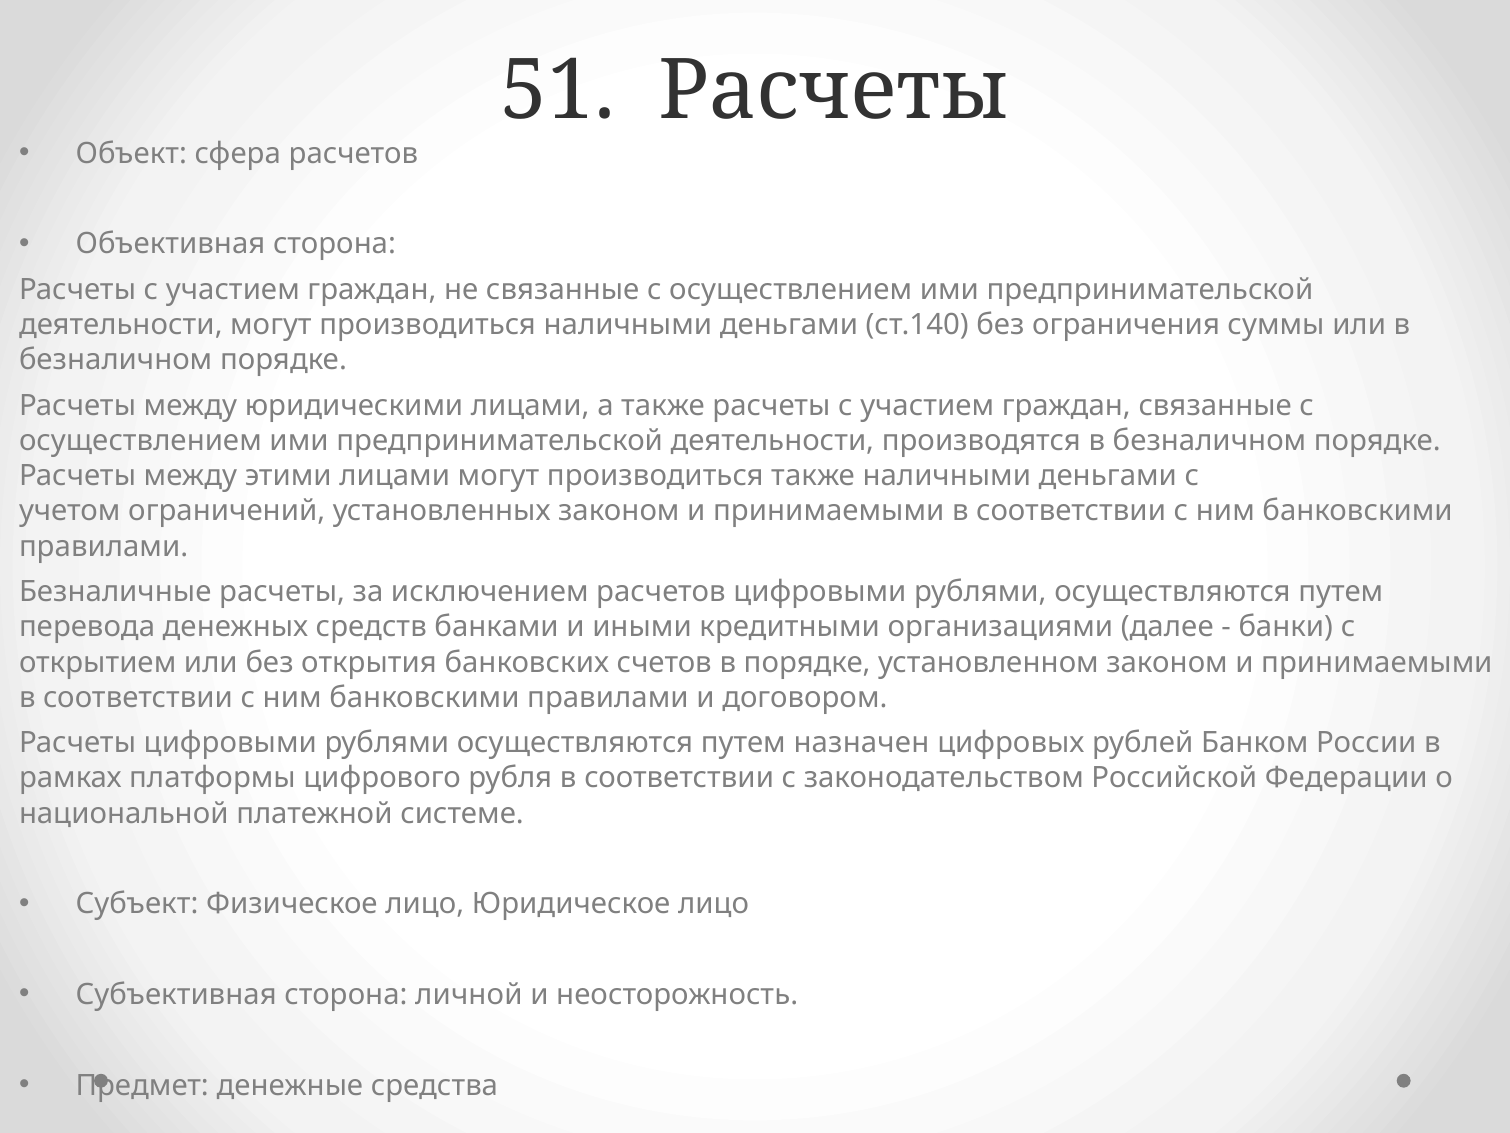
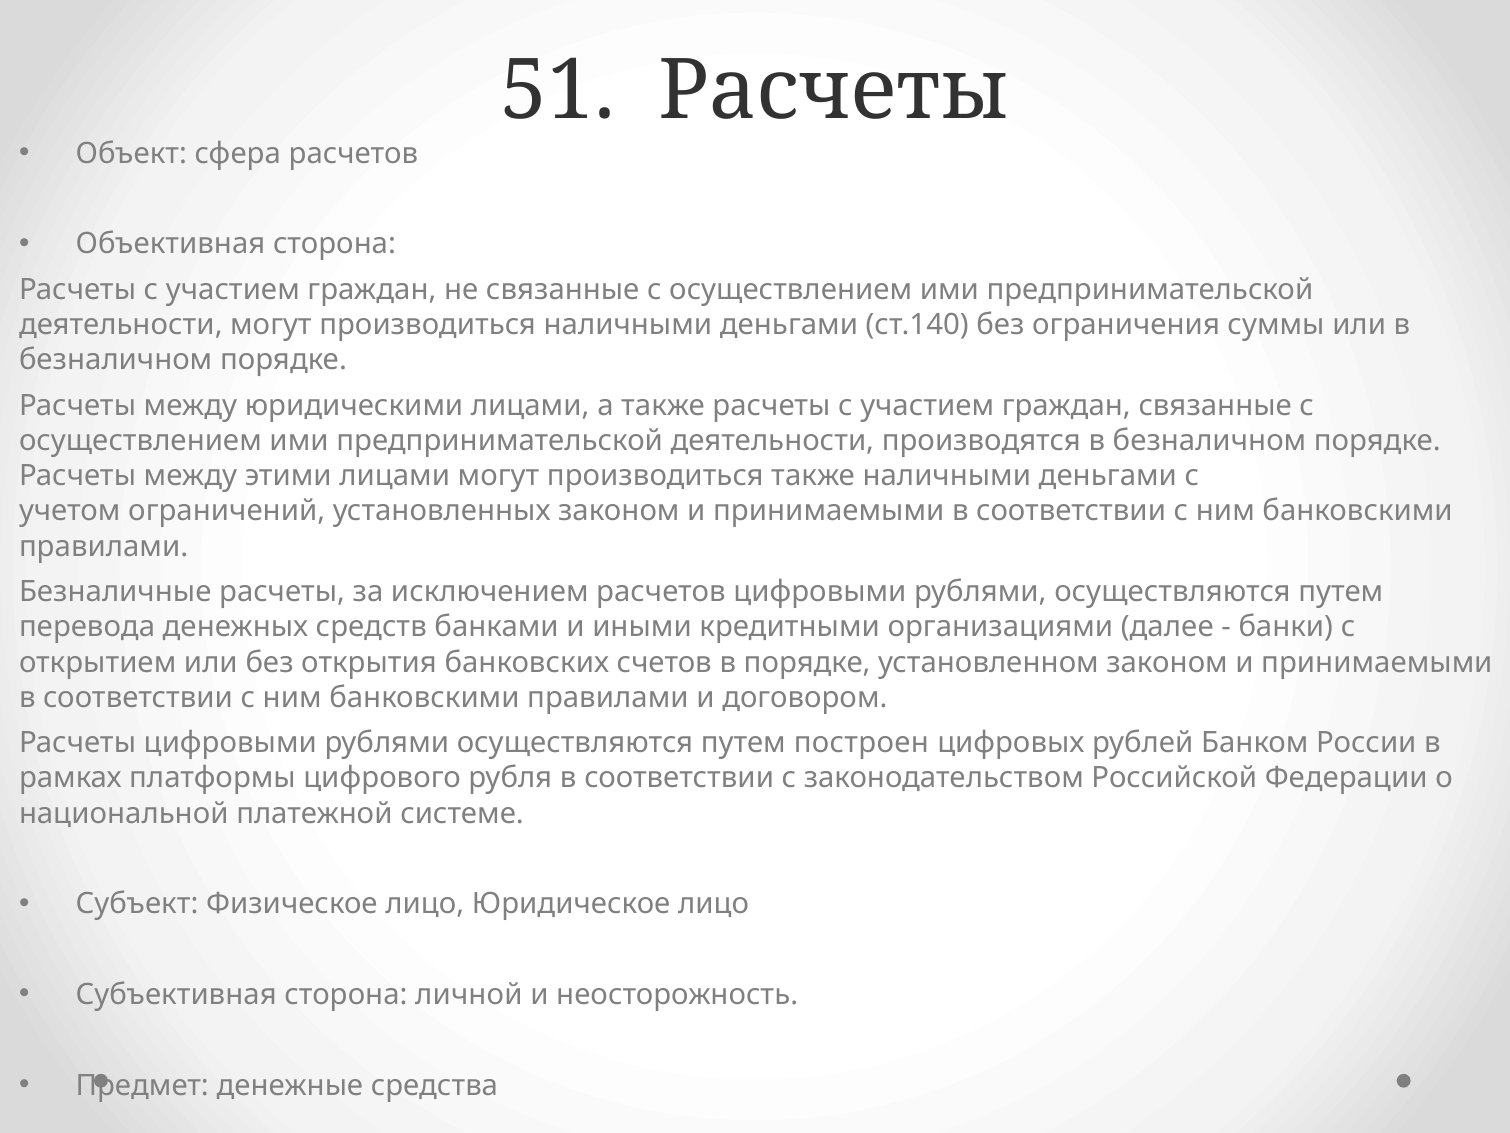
назначен: назначен -> построен
